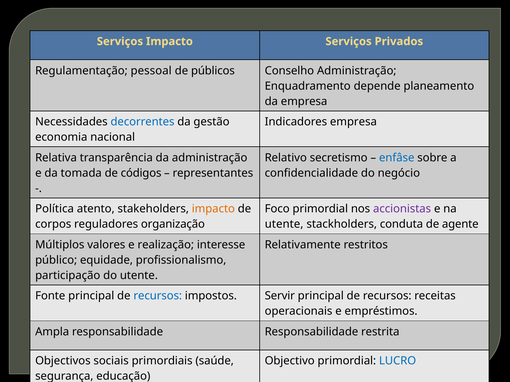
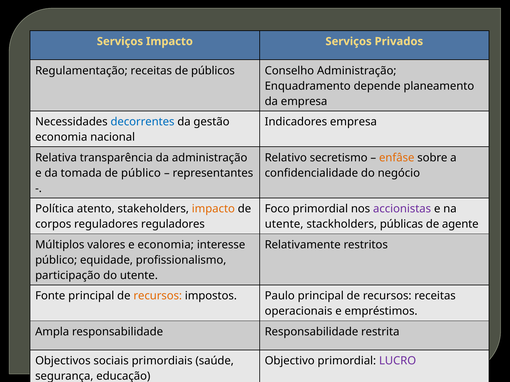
Regulamentação pessoal: pessoal -> receitas
enfâse colour: blue -> orange
de códigos: códigos -> público
reguladores organização: organização -> reguladores
conduta: conduta -> públicas
e realização: realização -> economia
recursos at (158, 296) colour: blue -> orange
Servir: Servir -> Paulo
LUCRO colour: blue -> purple
